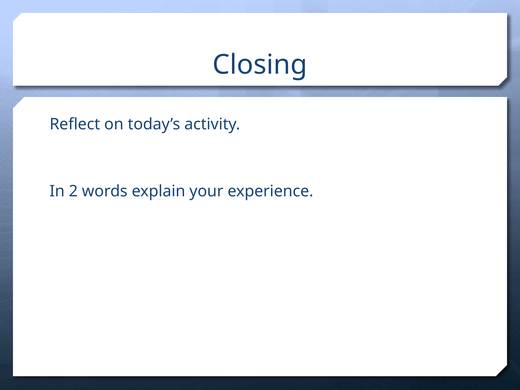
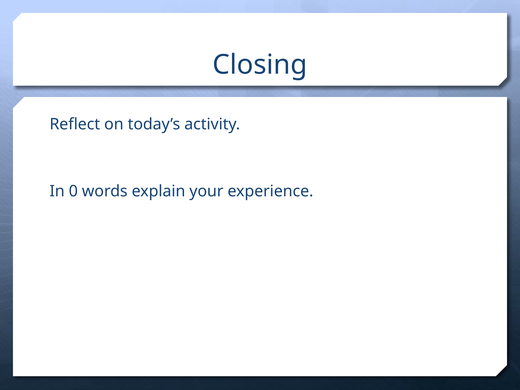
2: 2 -> 0
